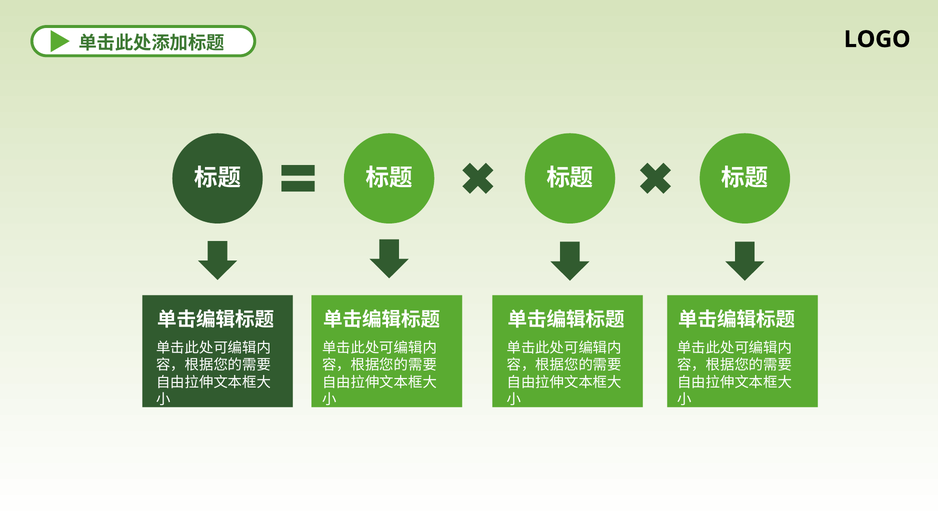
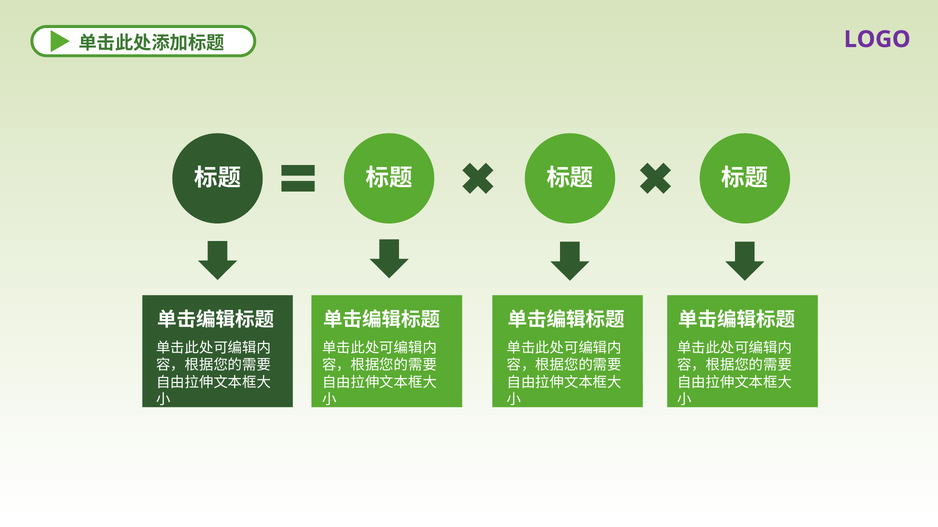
LOGO colour: black -> purple
